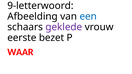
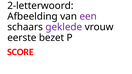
9-letterwoord: 9-letterwoord -> 2-letterwoord
een colour: blue -> purple
WAAR: WAAR -> SCORE
